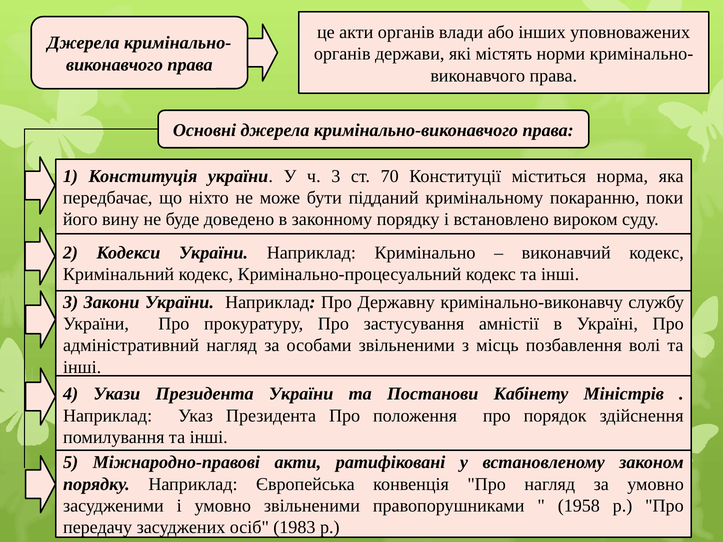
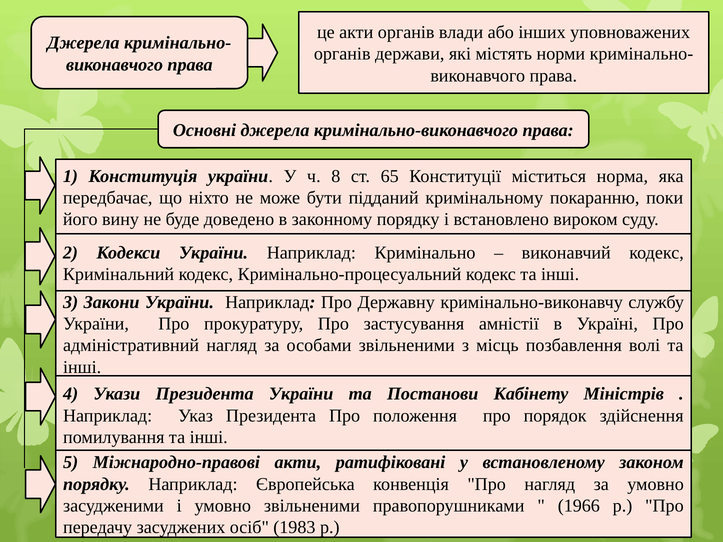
ч 3: 3 -> 8
70: 70 -> 65
1958: 1958 -> 1966
